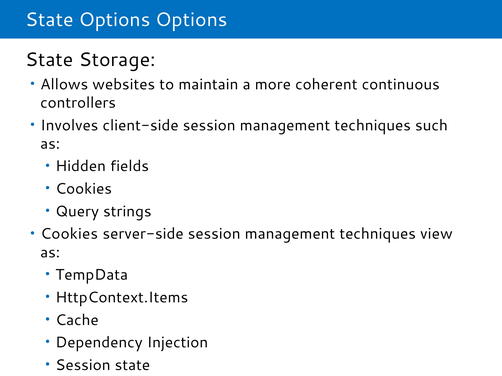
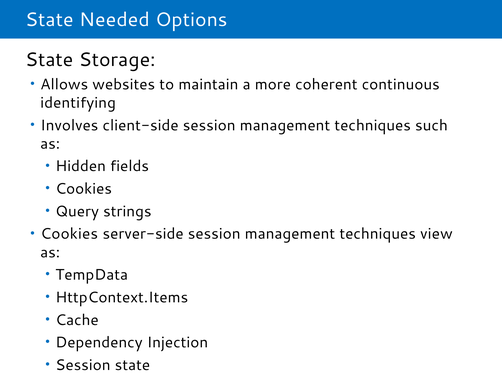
State Options: Options -> Needed
controllers: controllers -> identifying
